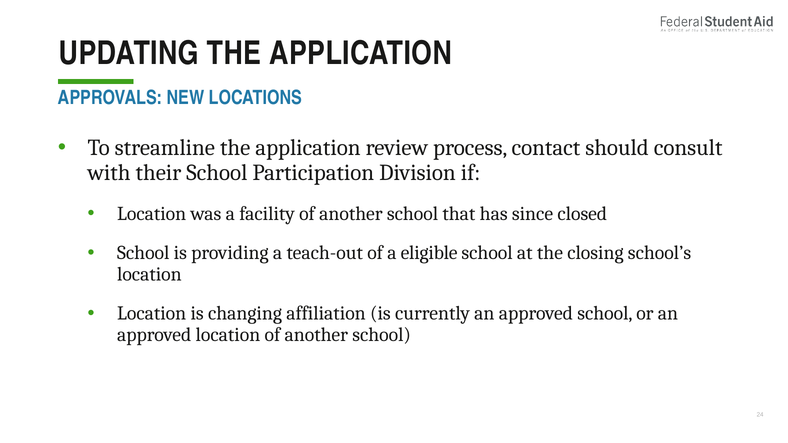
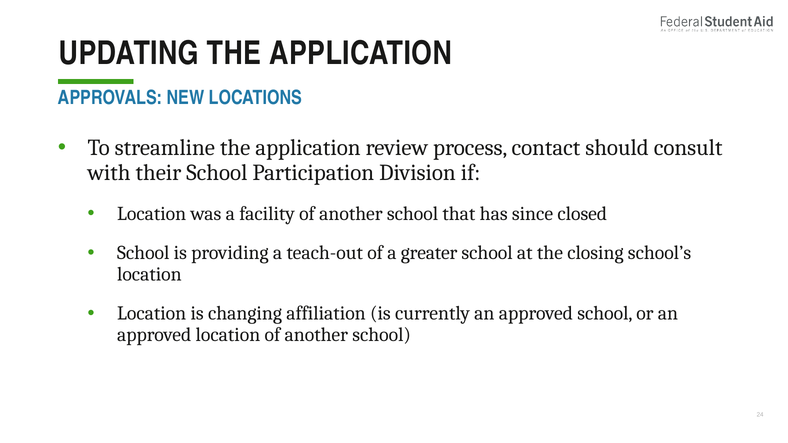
eligible: eligible -> greater
